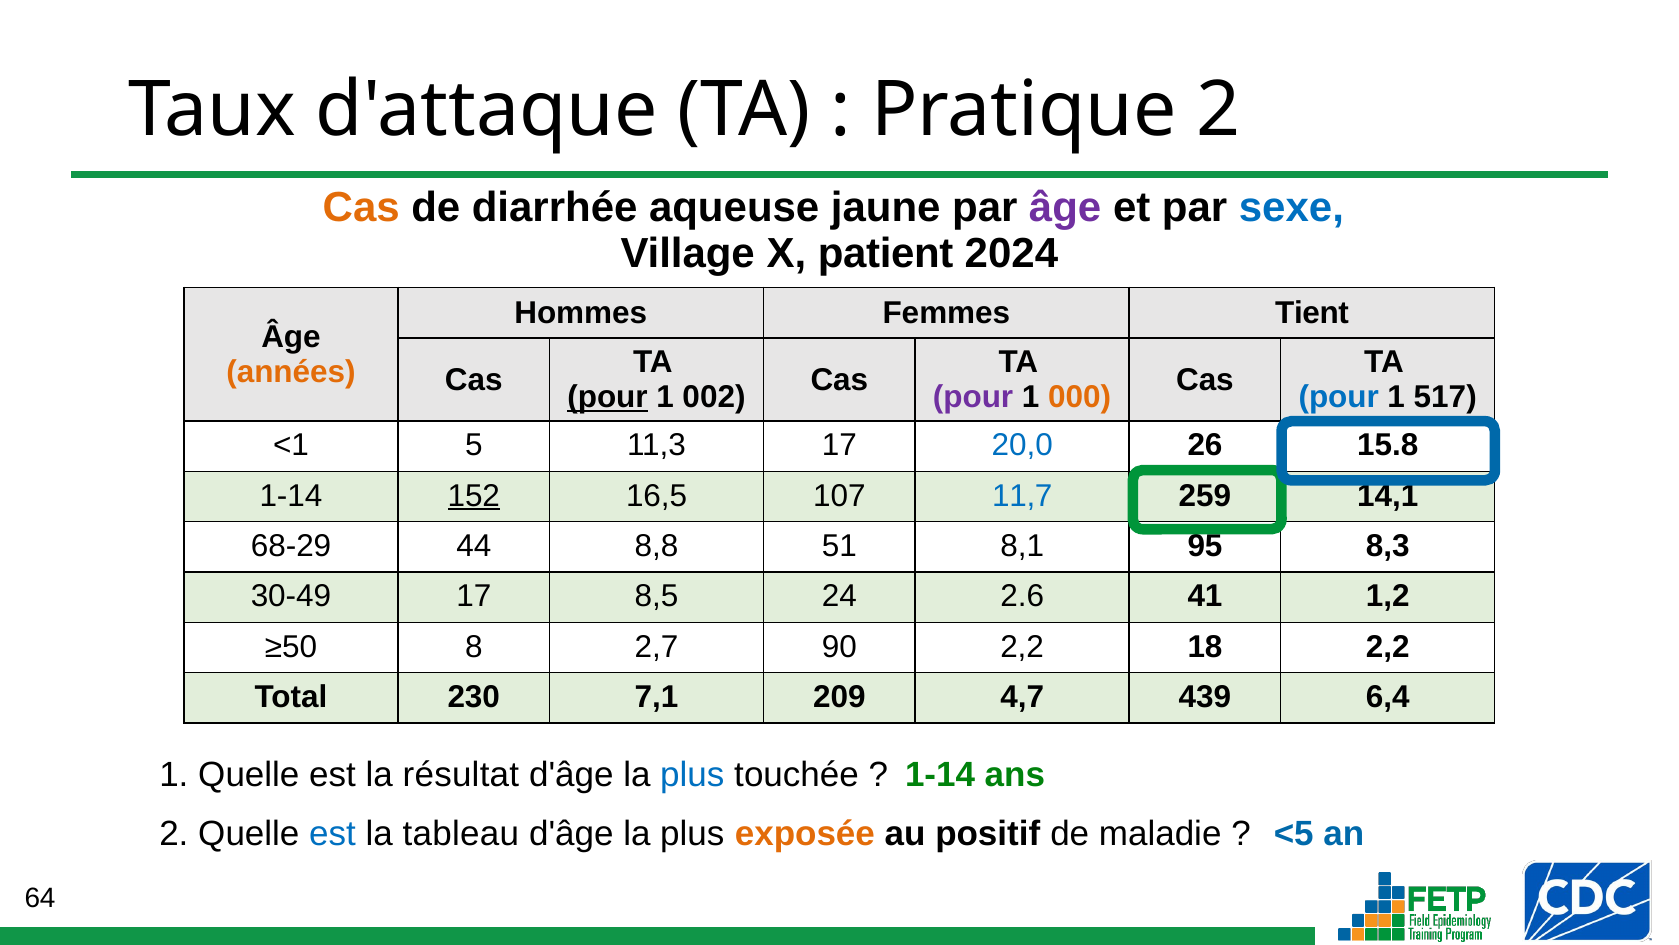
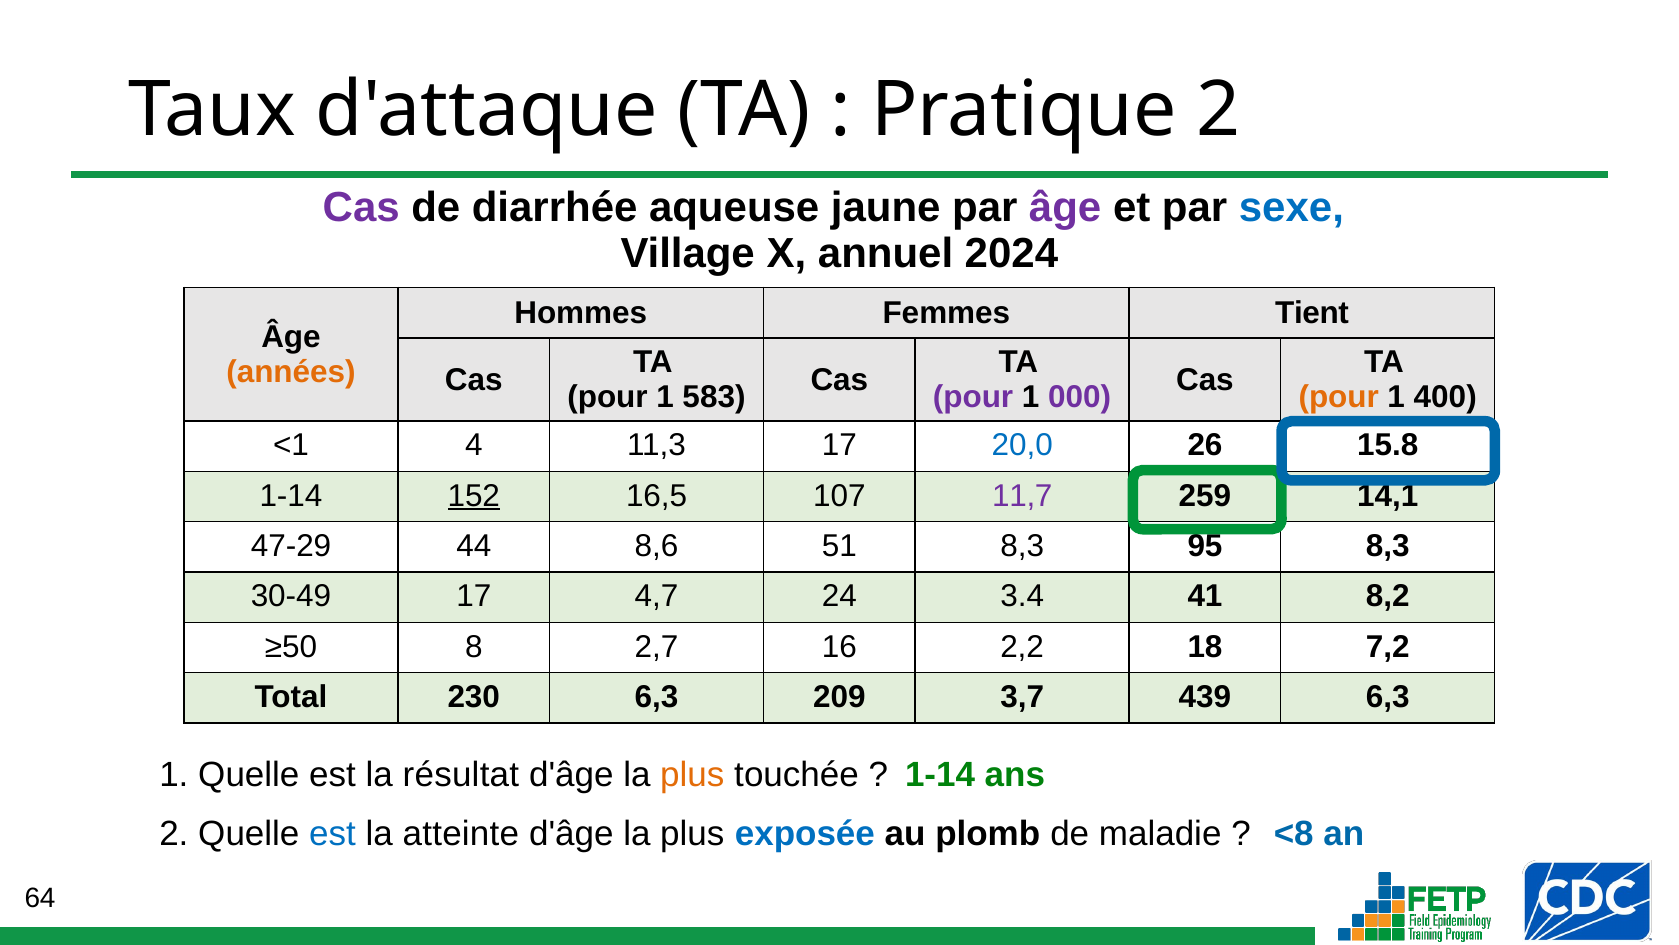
Cas at (361, 208) colour: orange -> purple
patient: patient -> annuel
pour at (608, 397) underline: present -> none
002: 002 -> 583
000 colour: orange -> purple
pour at (1339, 397) colour: blue -> orange
517: 517 -> 400
5: 5 -> 4
11,7 colour: blue -> purple
68-29: 68-29 -> 47-29
8,8: 8,8 -> 8,6
51 8,1: 8,1 -> 8,3
8,5: 8,5 -> 4,7
2.6: 2.6 -> 3.4
1,2: 1,2 -> 8,2
90: 90 -> 16
18 2,2: 2,2 -> 7,2
230 7,1: 7,1 -> 6,3
4,7: 4,7 -> 3,7
439 6,4: 6,4 -> 6,3
plus at (692, 774) colour: blue -> orange
<5: <5 -> <8
tableau: tableau -> atteinte
exposée colour: orange -> blue
positif: positif -> plomb
